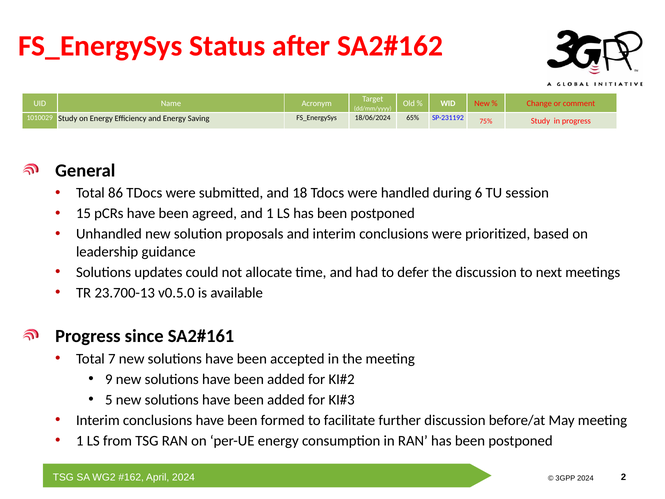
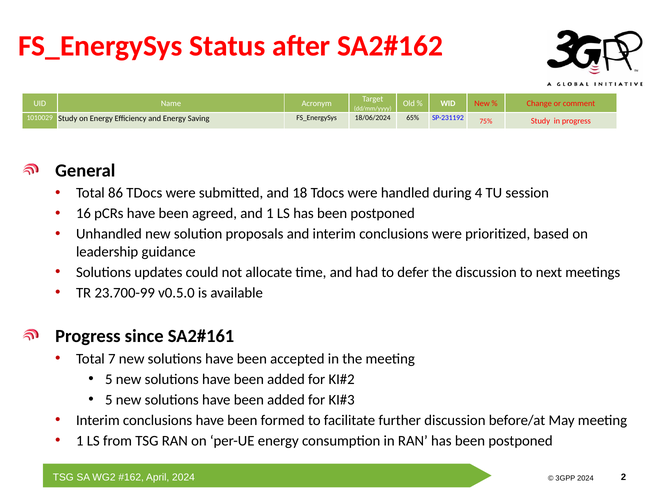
6: 6 -> 4
15: 15 -> 16
23.700-13: 23.700-13 -> 23.700-99
9 at (109, 379): 9 -> 5
